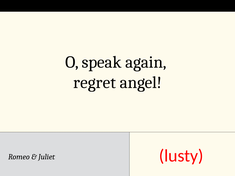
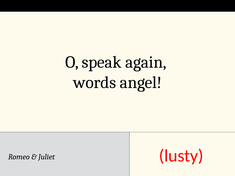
regret: regret -> words
